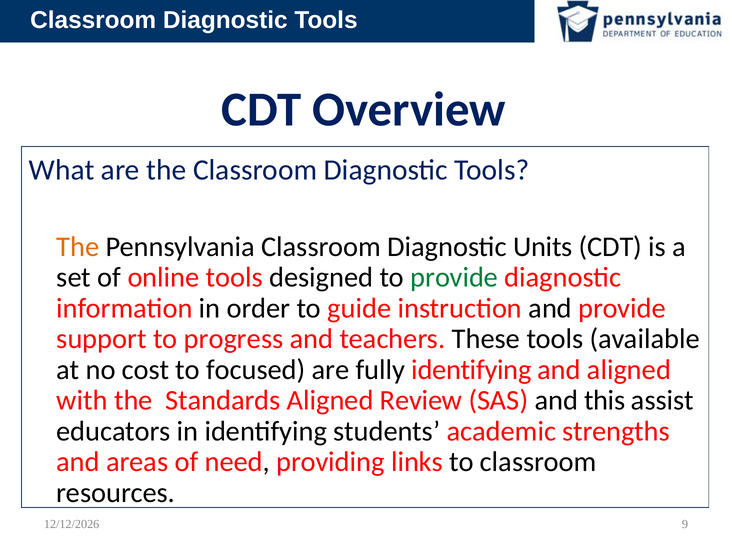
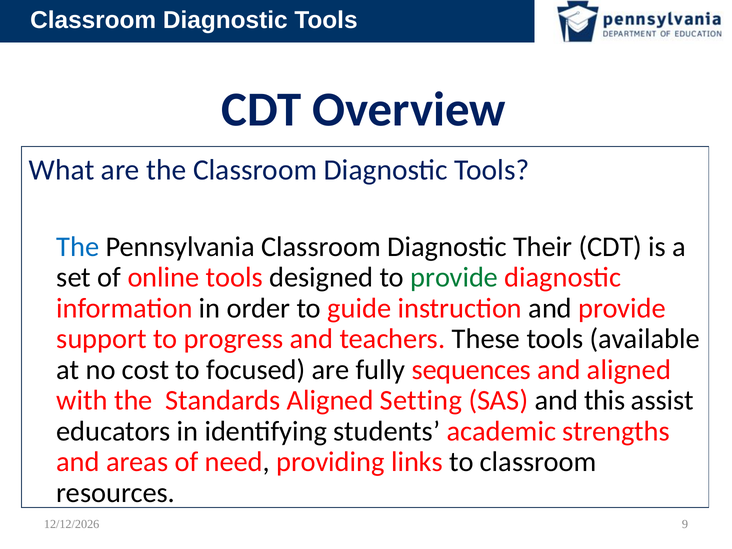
The at (78, 247) colour: orange -> blue
Units: Units -> Their
fully identifying: identifying -> sequences
Review: Review -> Setting
